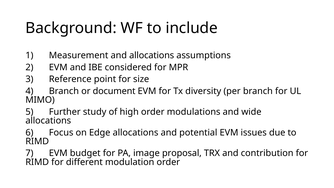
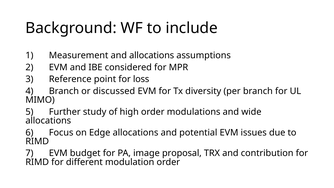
size: size -> loss
document: document -> discussed
